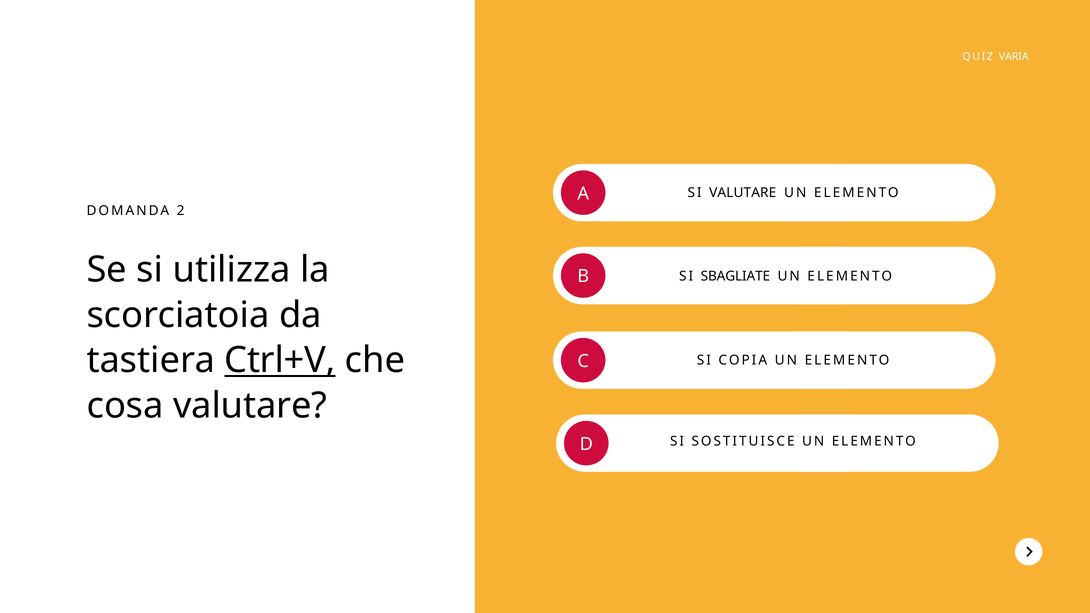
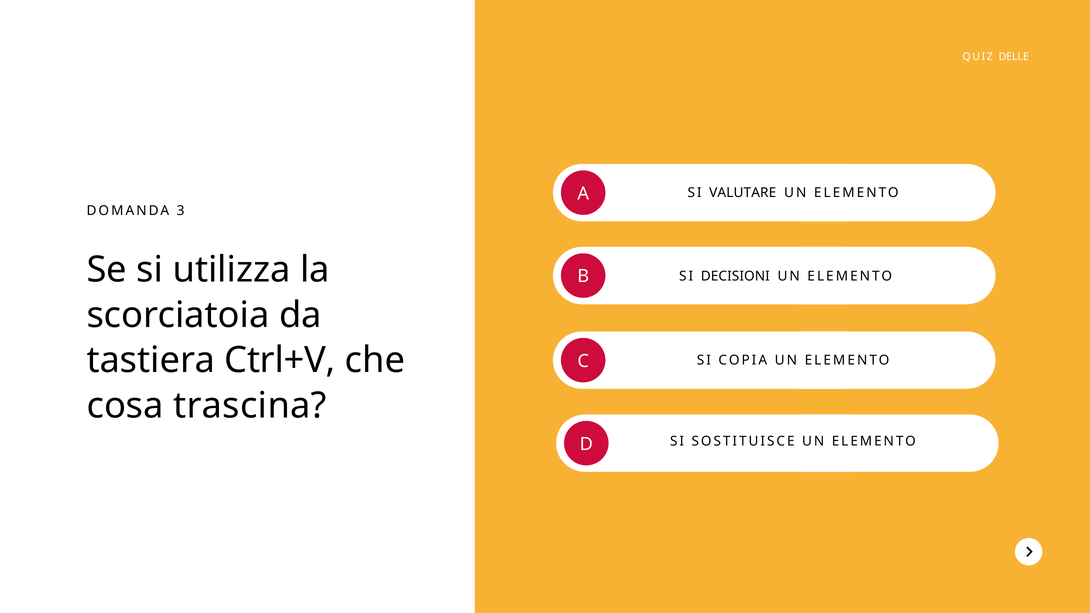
VARIA: VARIA -> DELLE
2: 2 -> 3
SBAGLIATE: SBAGLIATE -> DECISIONI
Ctrl+V underline: present -> none
cosa valutare: valutare -> trascina
